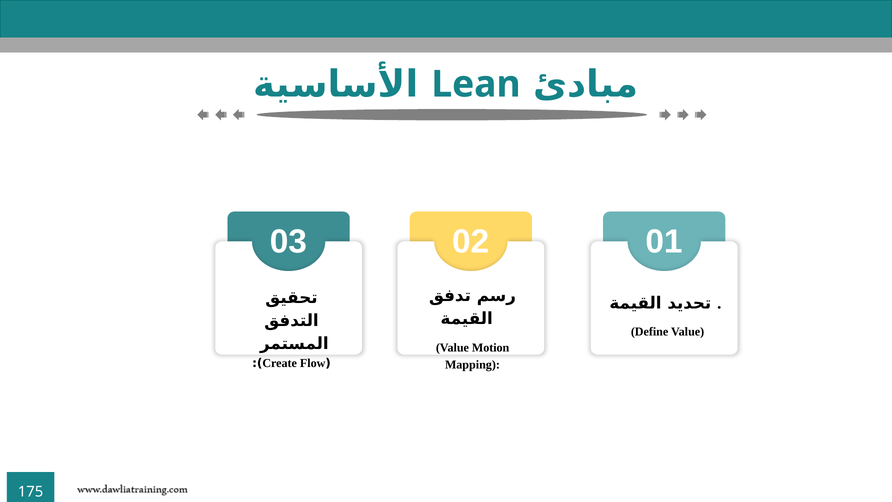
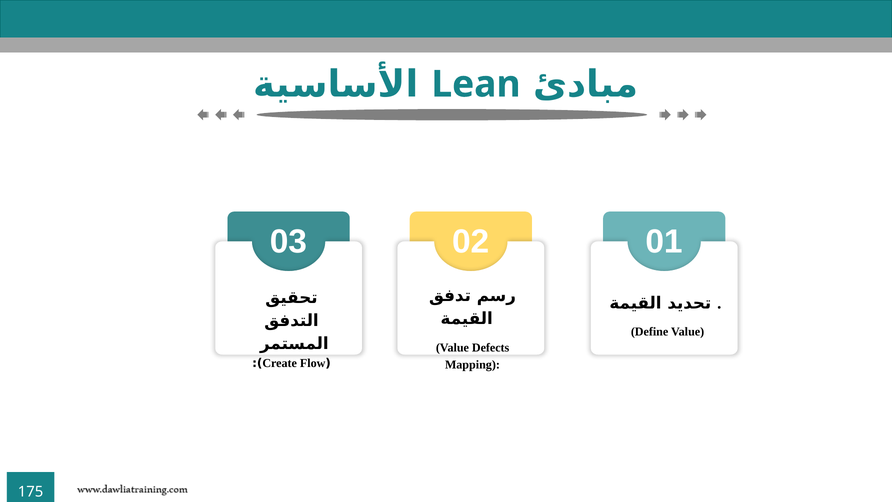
Motion: Motion -> Defects
